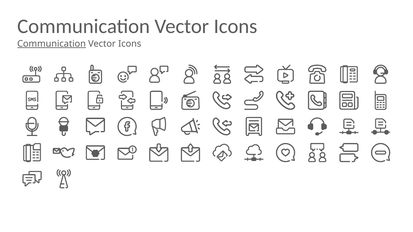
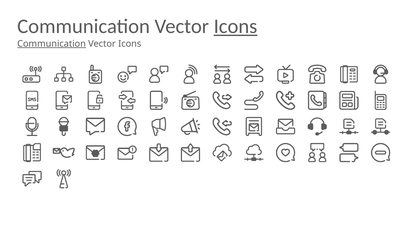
Icons at (235, 26) underline: none -> present
